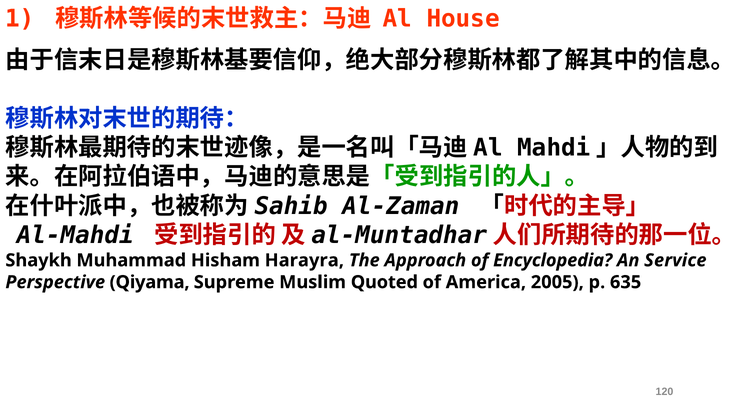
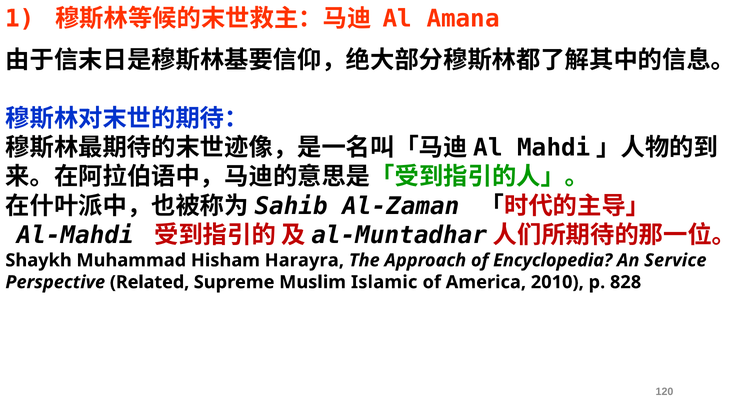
House: House -> Amana
Qiyama: Qiyama -> Related
Quoted: Quoted -> Islamic
2005: 2005 -> 2010
635: 635 -> 828
